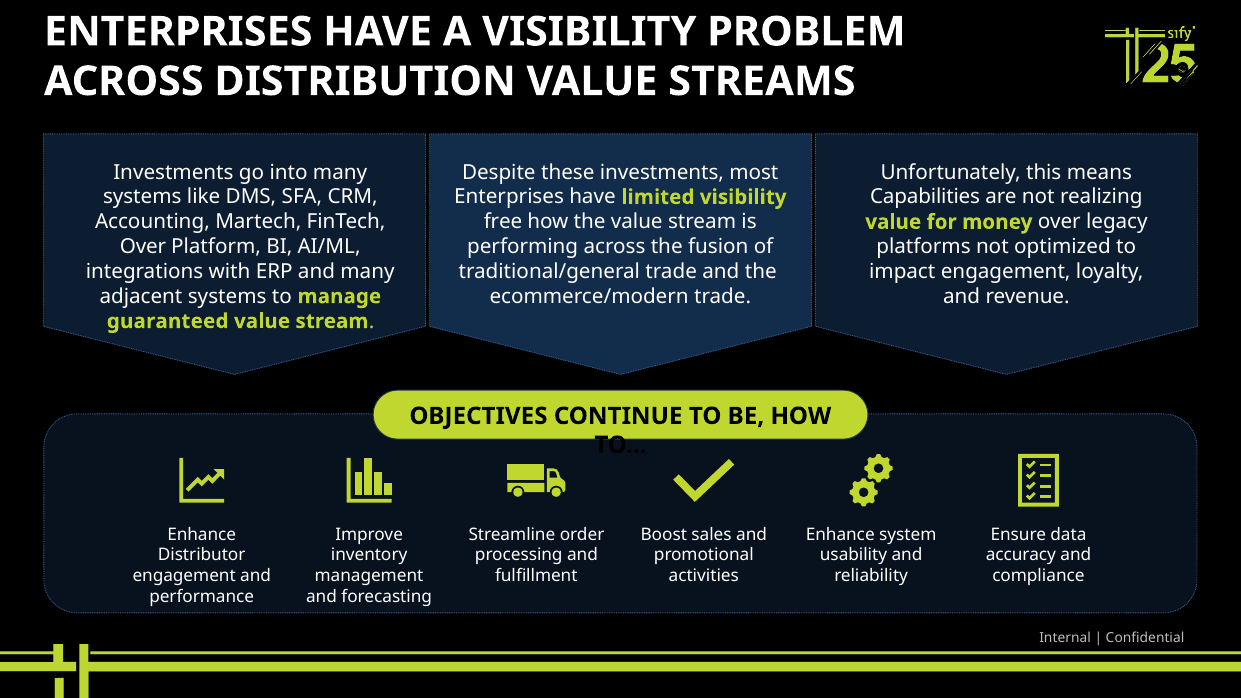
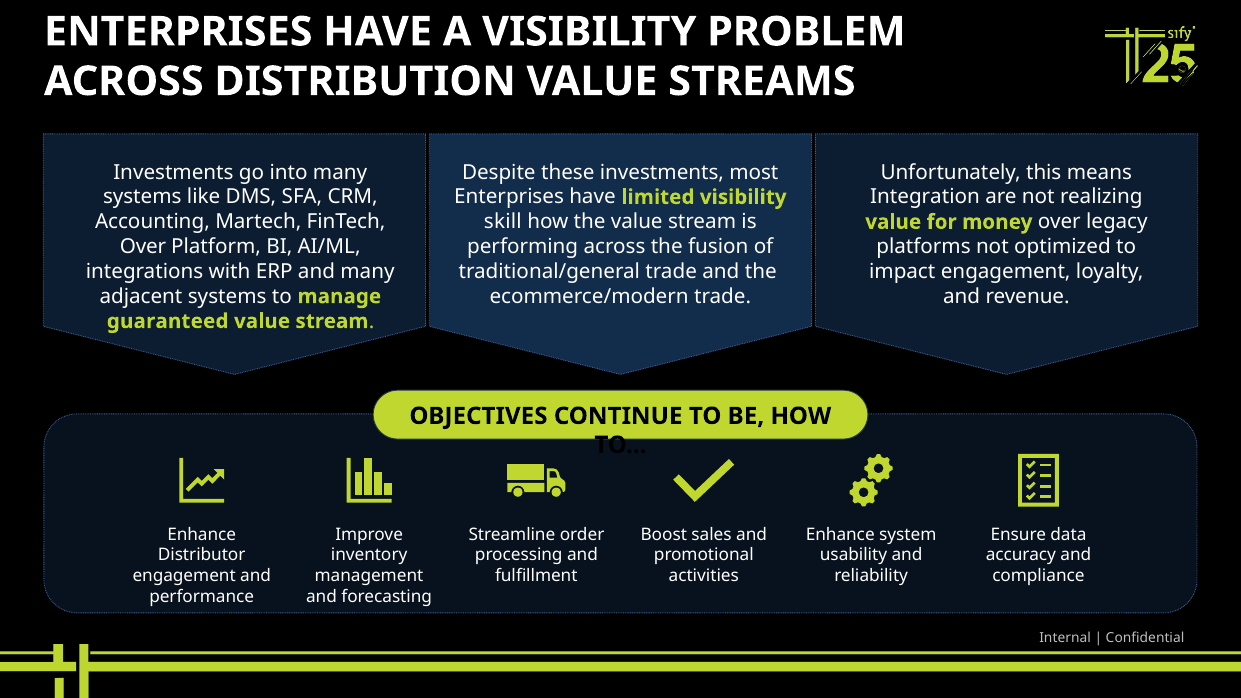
Capabilities: Capabilities -> Integration
free: free -> skill
